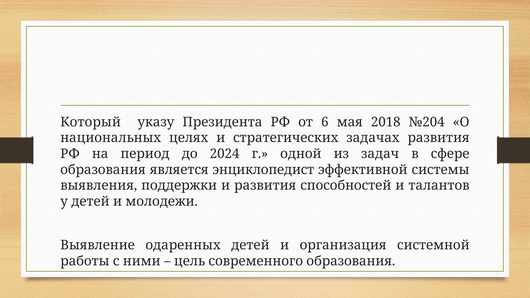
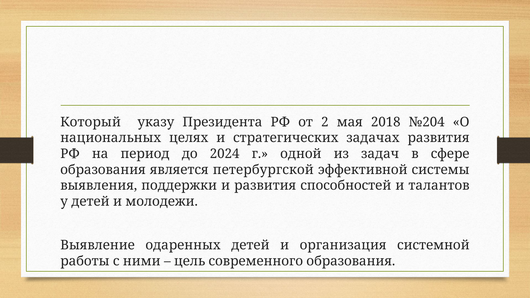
6: 6 -> 2
энциклопедист: энциклопедист -> петербургской
